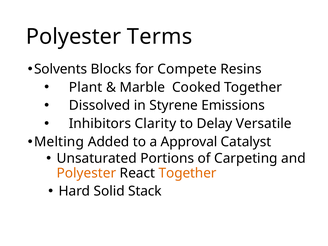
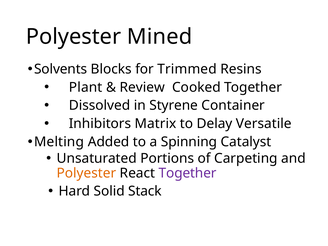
Terms: Terms -> Mined
Compete: Compete -> Trimmed
Marble: Marble -> Review
Emissions: Emissions -> Container
Clarity: Clarity -> Matrix
Approval: Approval -> Spinning
Together at (188, 173) colour: orange -> purple
